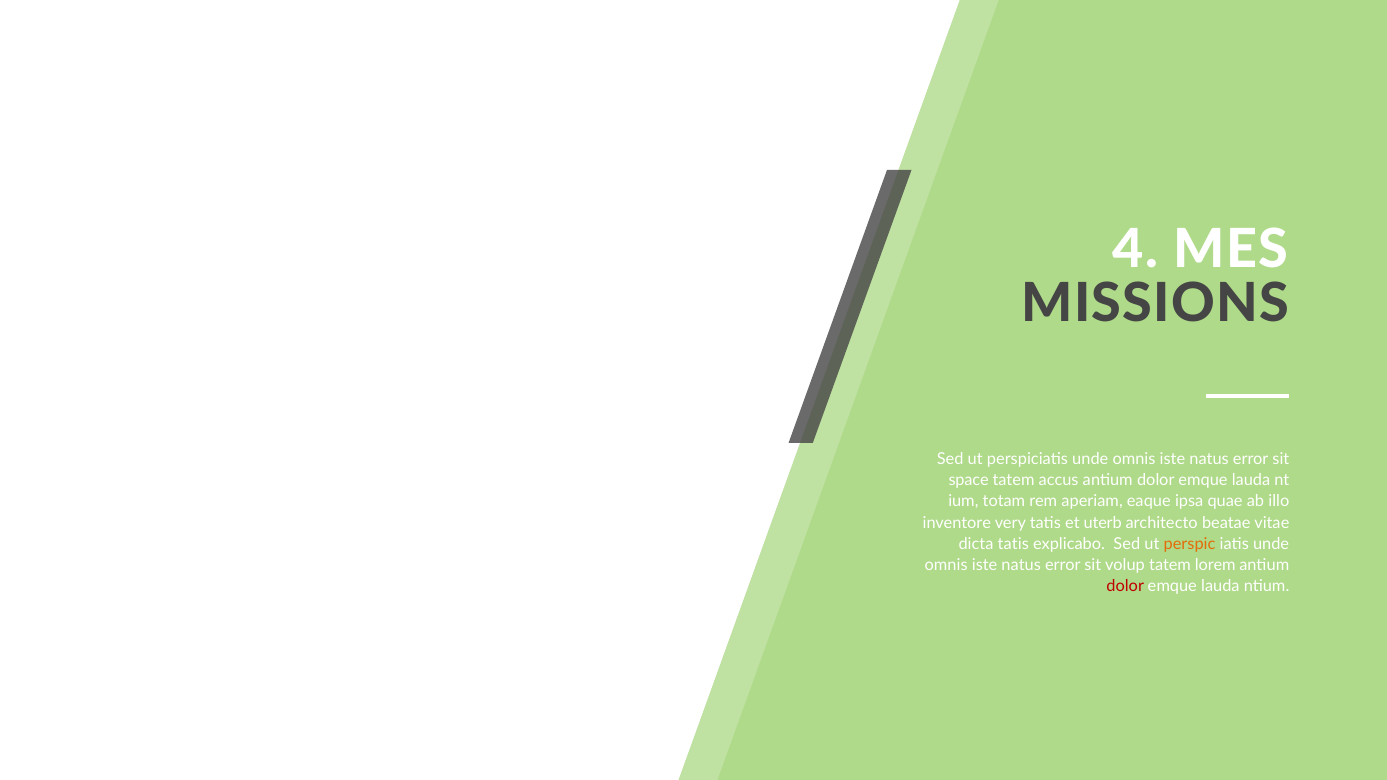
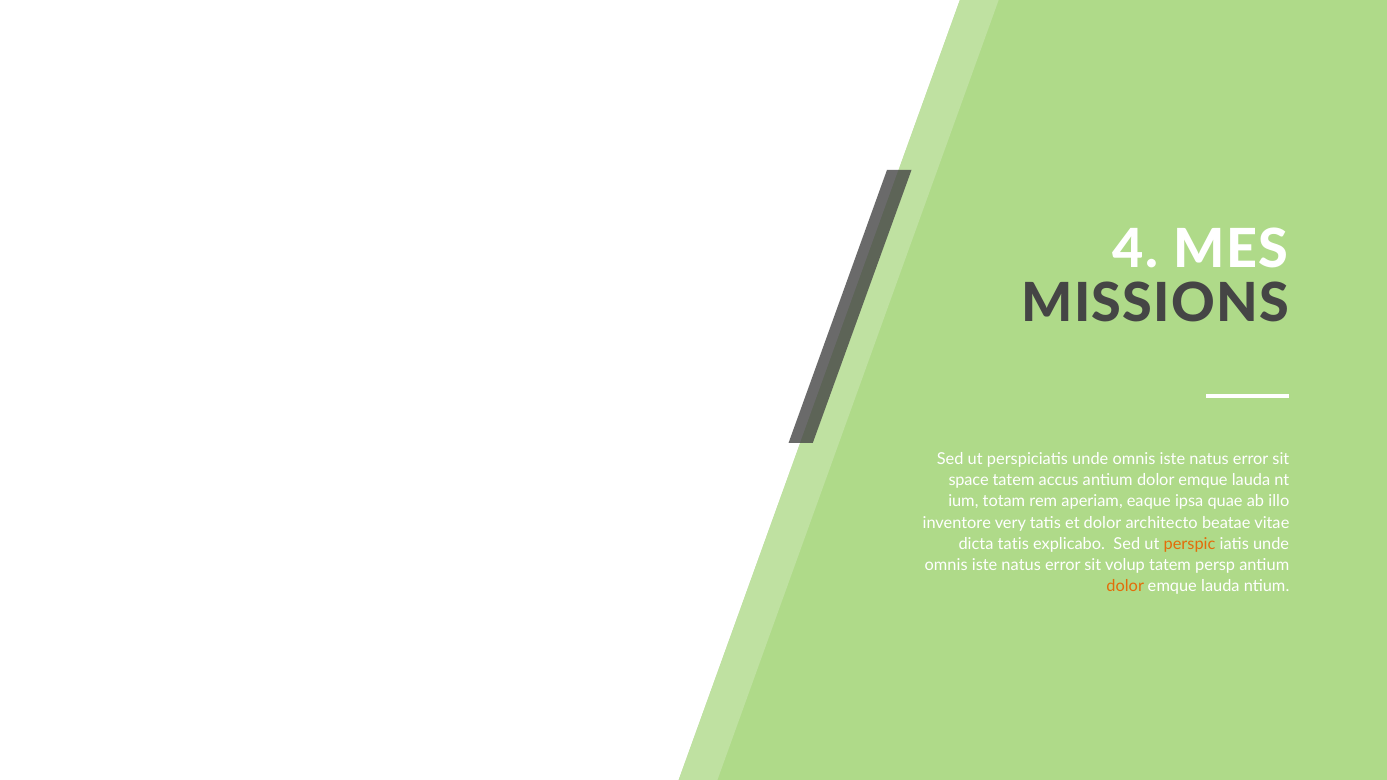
et uterb: uterb -> dolor
lorem: lorem -> persp
dolor at (1125, 586) colour: red -> orange
